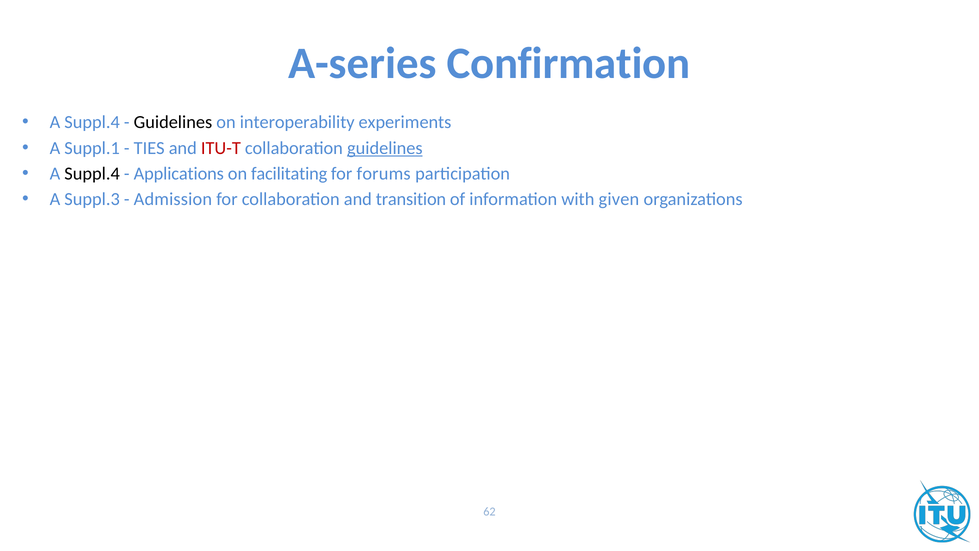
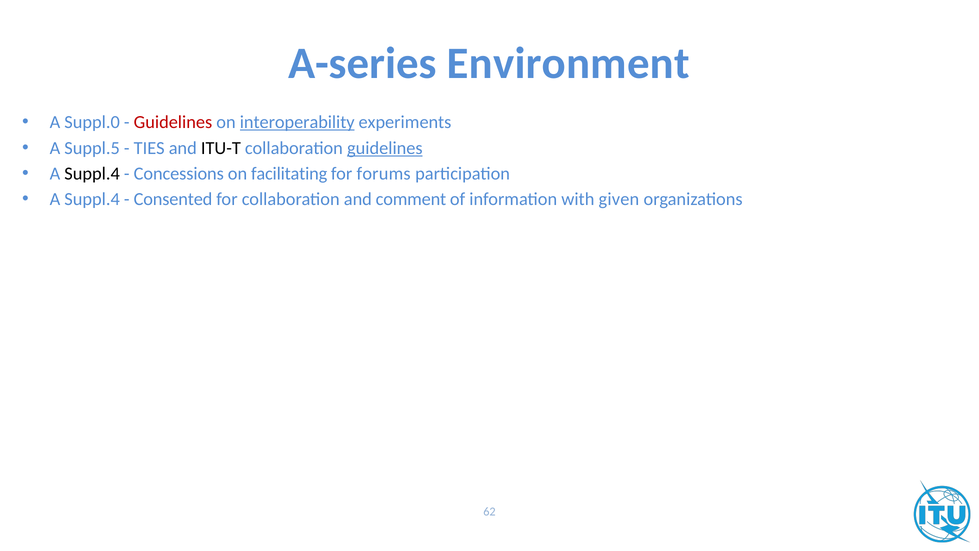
Confirmation: Confirmation -> Environment
Suppl.4 at (92, 122): Suppl.4 -> Suppl.0
Guidelines at (173, 122) colour: black -> red
interoperability underline: none -> present
Suppl.1: Suppl.1 -> Suppl.5
ITU-T colour: red -> black
Applications: Applications -> Concessions
Suppl.3 at (92, 199): Suppl.3 -> Suppl.4
Admission: Admission -> Consented
transition: transition -> comment
